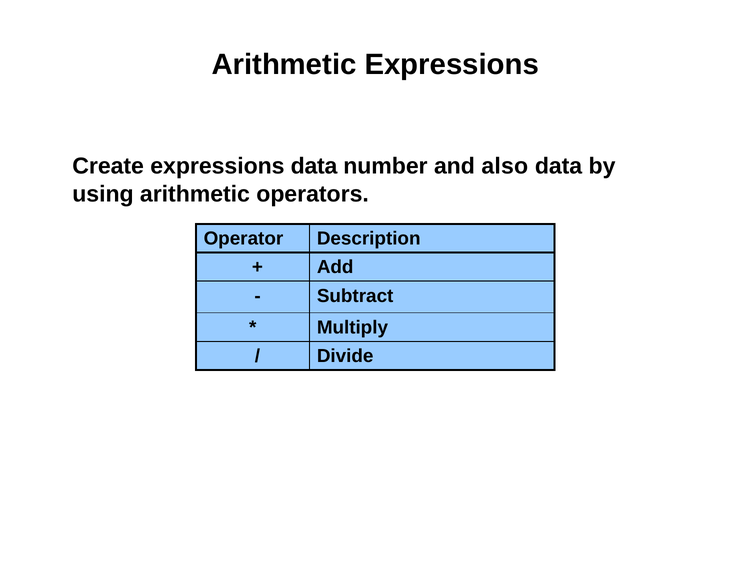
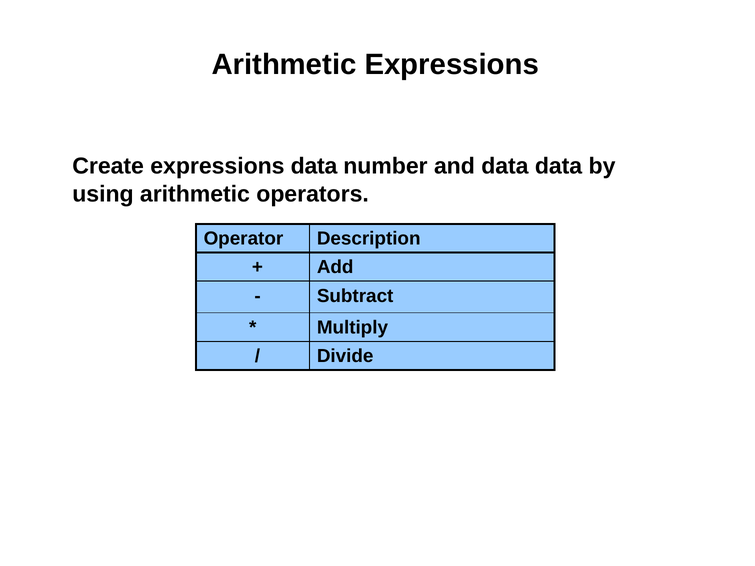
and also: also -> data
